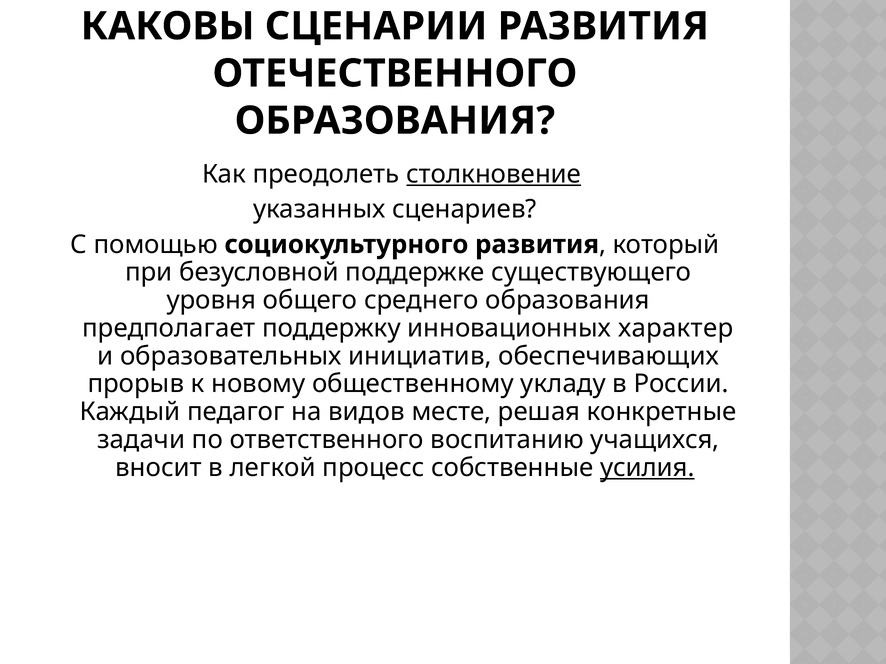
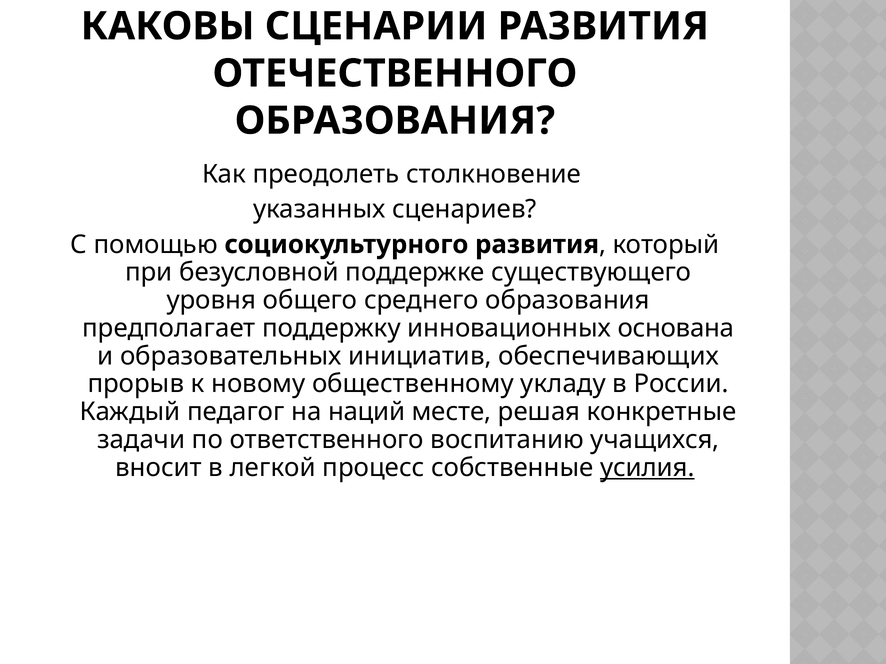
столкновение underline: present -> none
характер: характер -> основана
видов: видов -> наций
